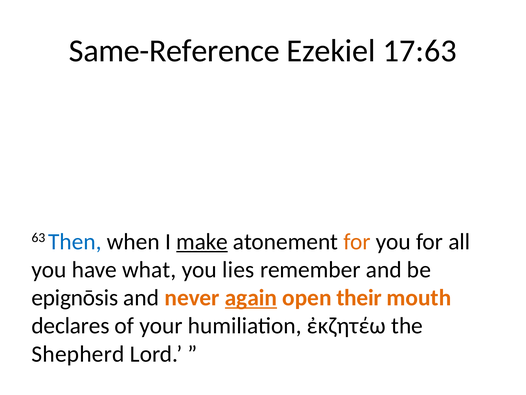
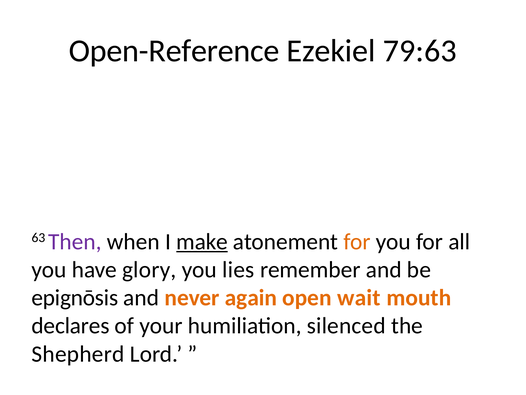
Same-Reference: Same-Reference -> Open-Reference
17:63: 17:63 -> 79:63
Then colour: blue -> purple
what: what -> glory
again underline: present -> none
their: their -> wait
ἐκζητέω: ἐκζητέω -> silenced
